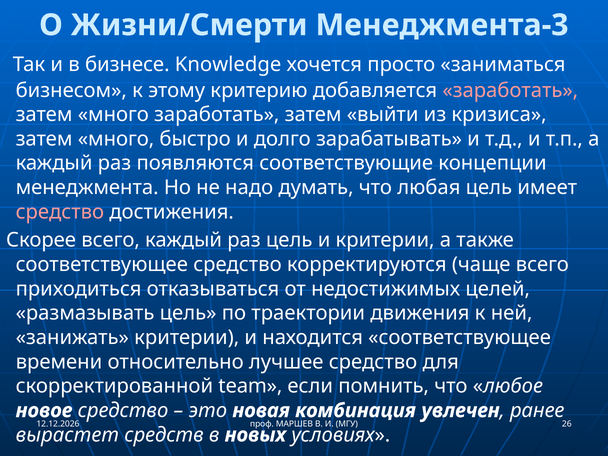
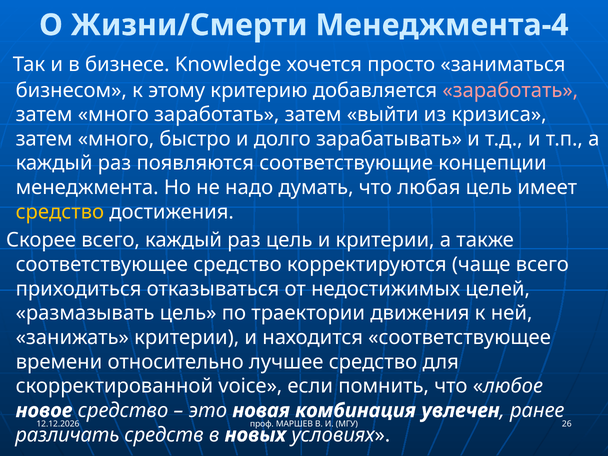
Менеджмента-3: Менеджмента-3 -> Менеджмента-4
средство at (60, 212) colour: pink -> yellow
team: team -> voice
вырастет: вырастет -> различать
